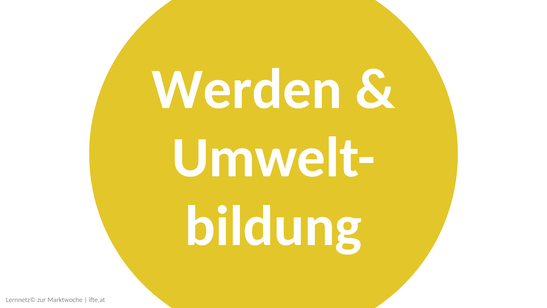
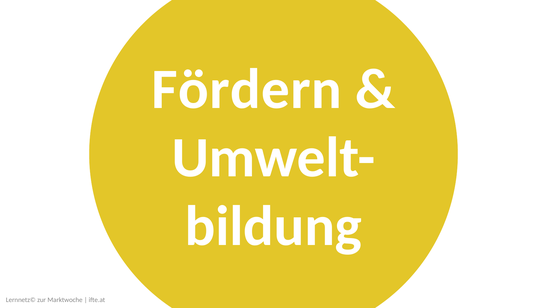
Werden: Werden -> Fördern
